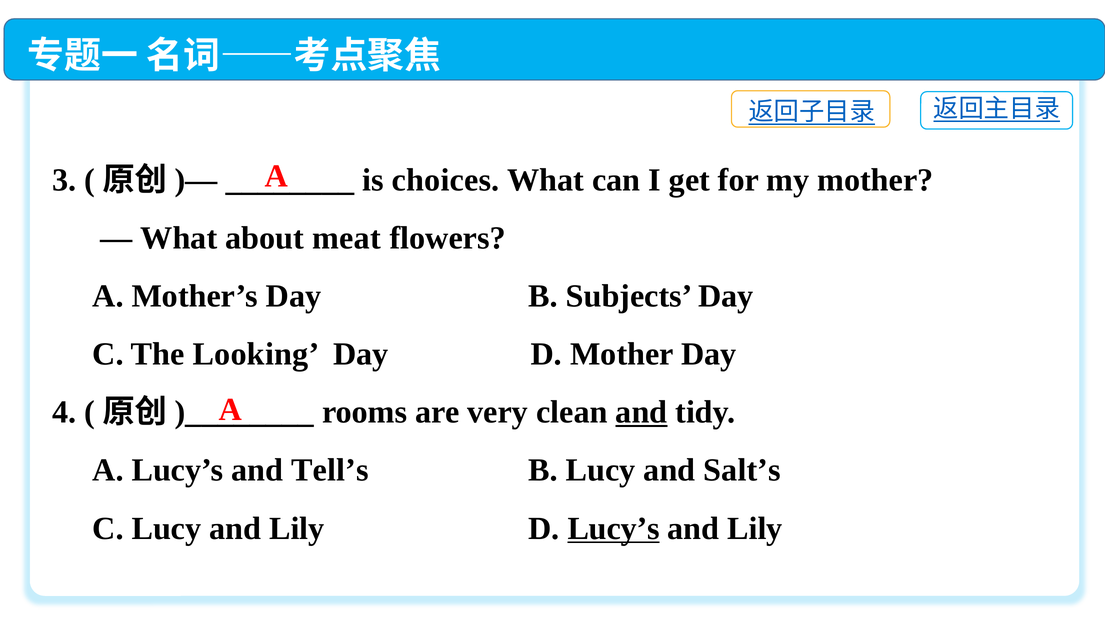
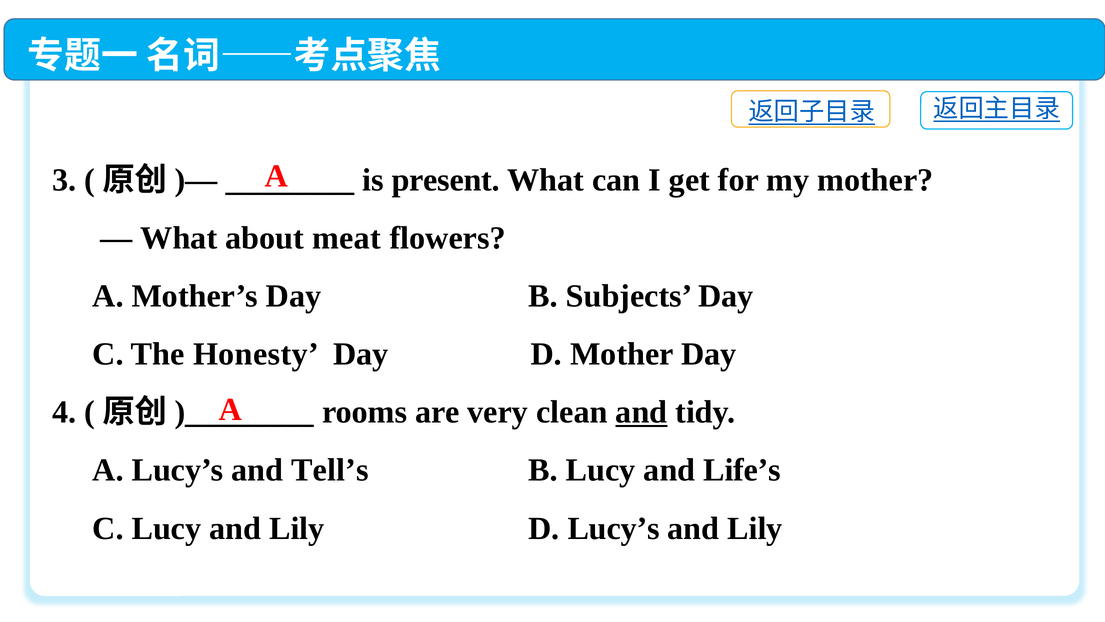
choices: choices -> present
Looking: Looking -> Honesty
Salt’s: Salt’s -> Life’s
Lucy’s at (614, 528) underline: present -> none
